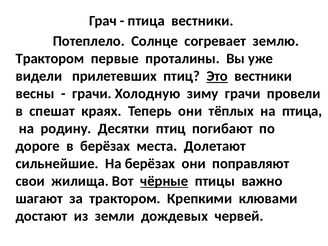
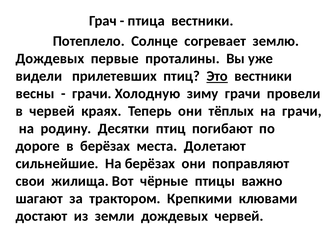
Трактором at (50, 59): Трактором -> Дождевых
в спешат: спешат -> червей
на птица: птица -> грачи
чёрные underline: present -> none
